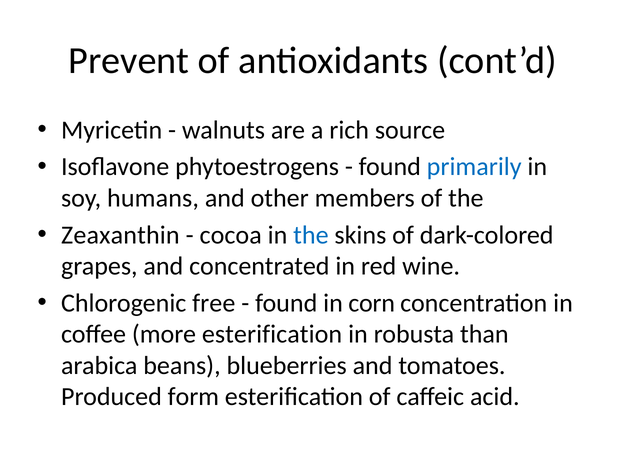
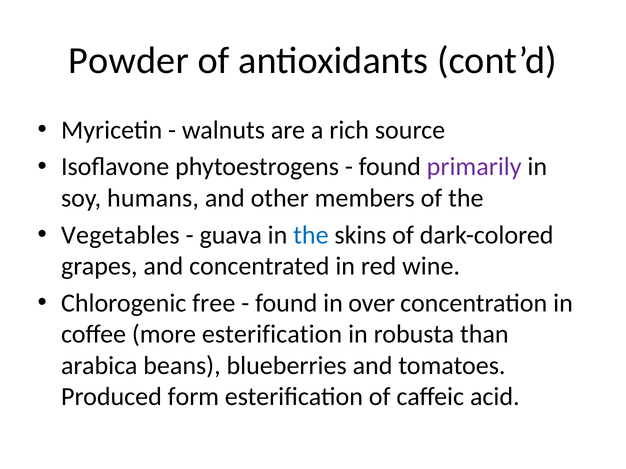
Prevent: Prevent -> Powder
primarily colour: blue -> purple
Zeaxanthin: Zeaxanthin -> Vegetables
cocoa: cocoa -> guava
corn: corn -> over
